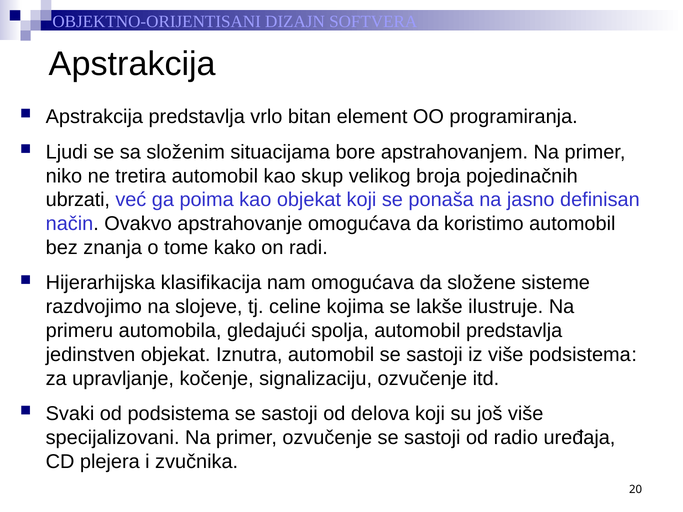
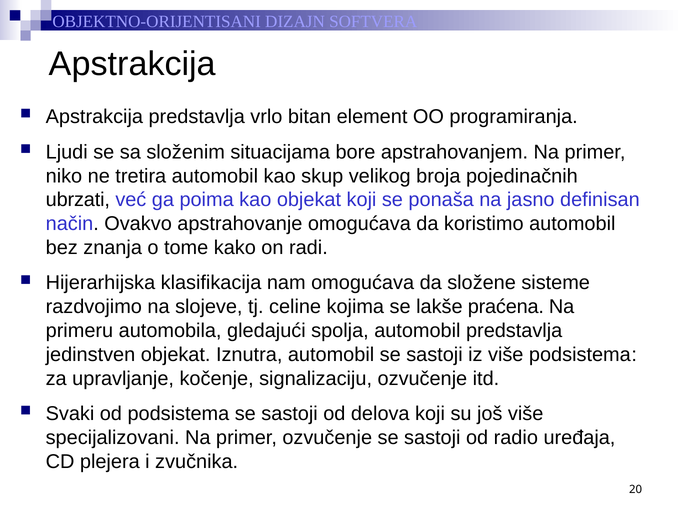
ilustruje: ilustruje -> praćena
